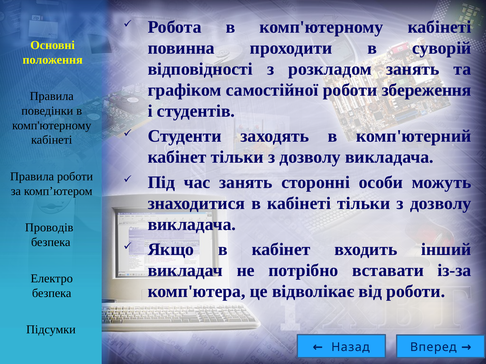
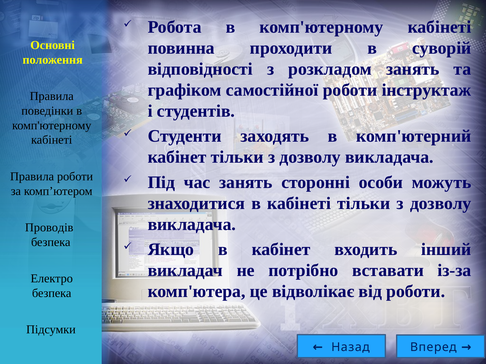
збереження: збереження -> інструктаж
